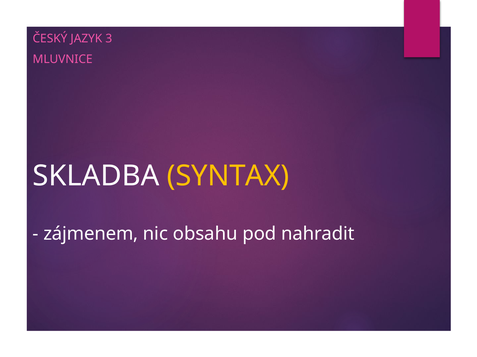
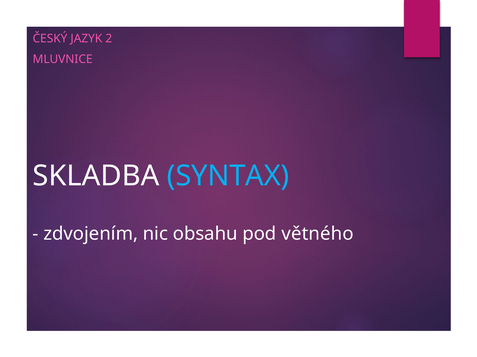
3: 3 -> 2
SYNTAX colour: yellow -> light blue
zájmenem: zájmenem -> zdvojením
nahradit: nahradit -> větného
